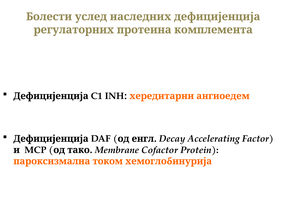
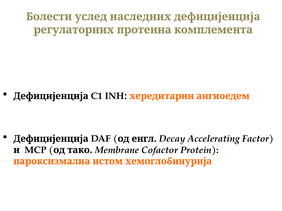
током: током -> истом
